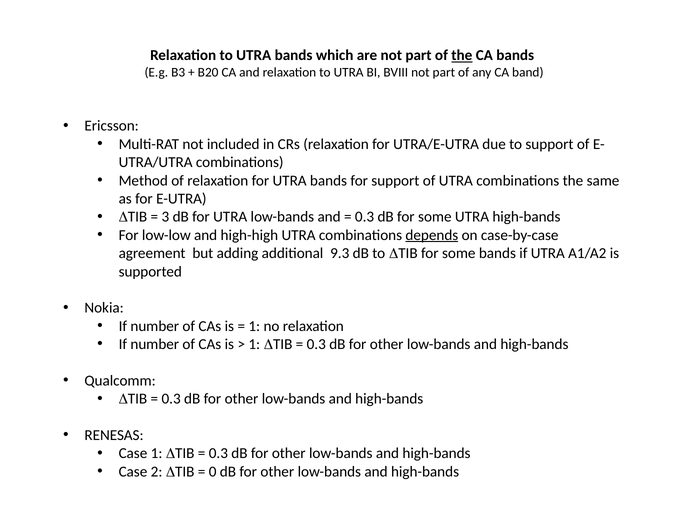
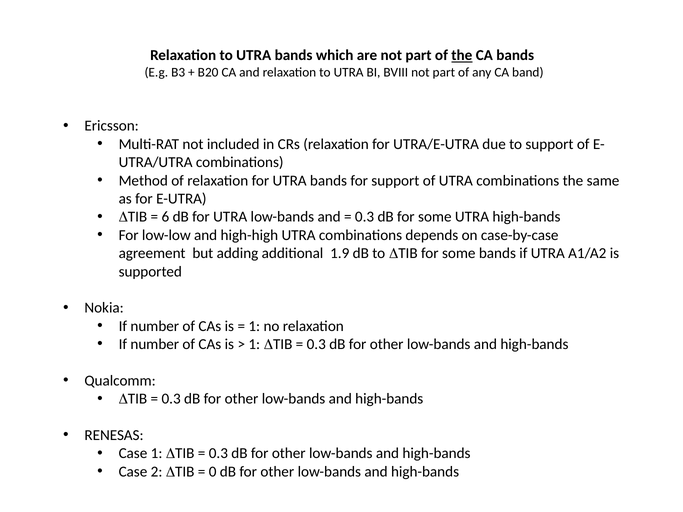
3: 3 -> 6
depends underline: present -> none
9.3: 9.3 -> 1.9
